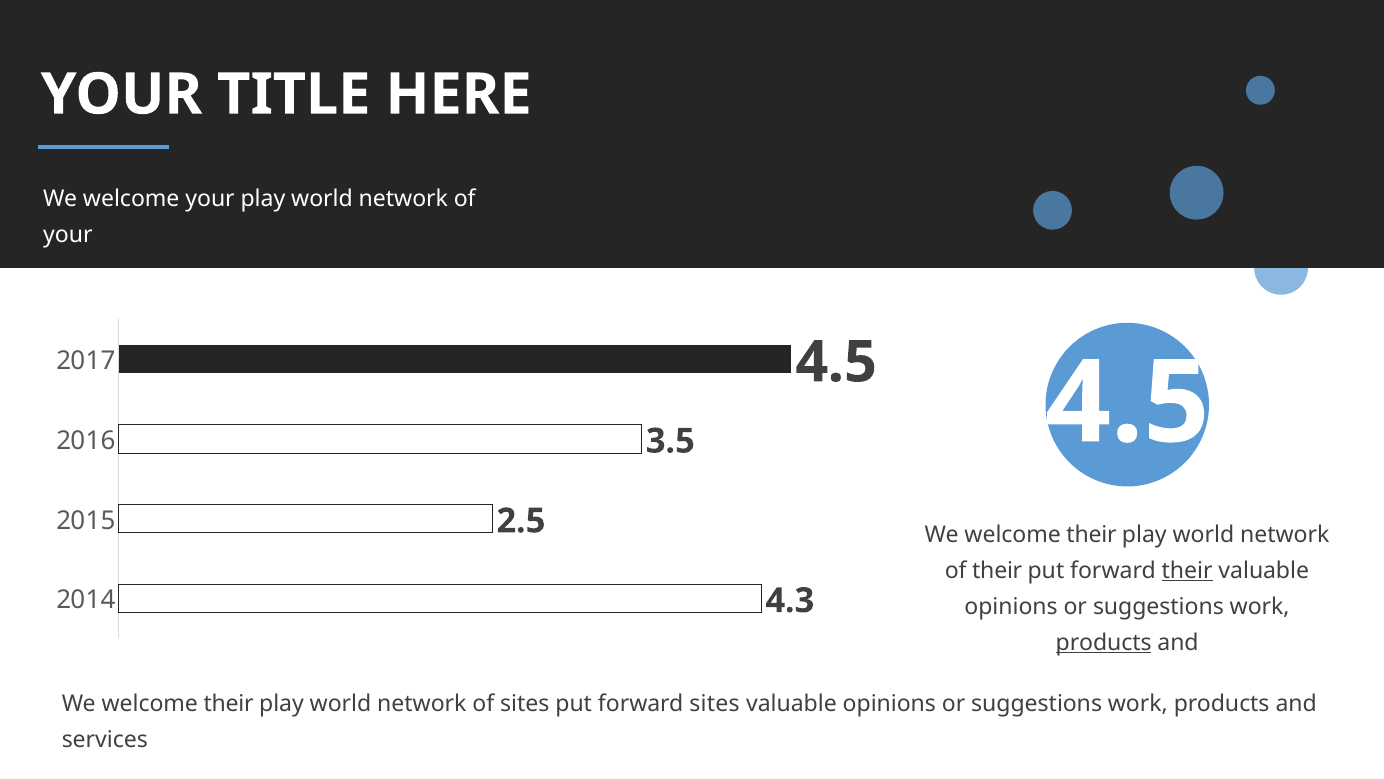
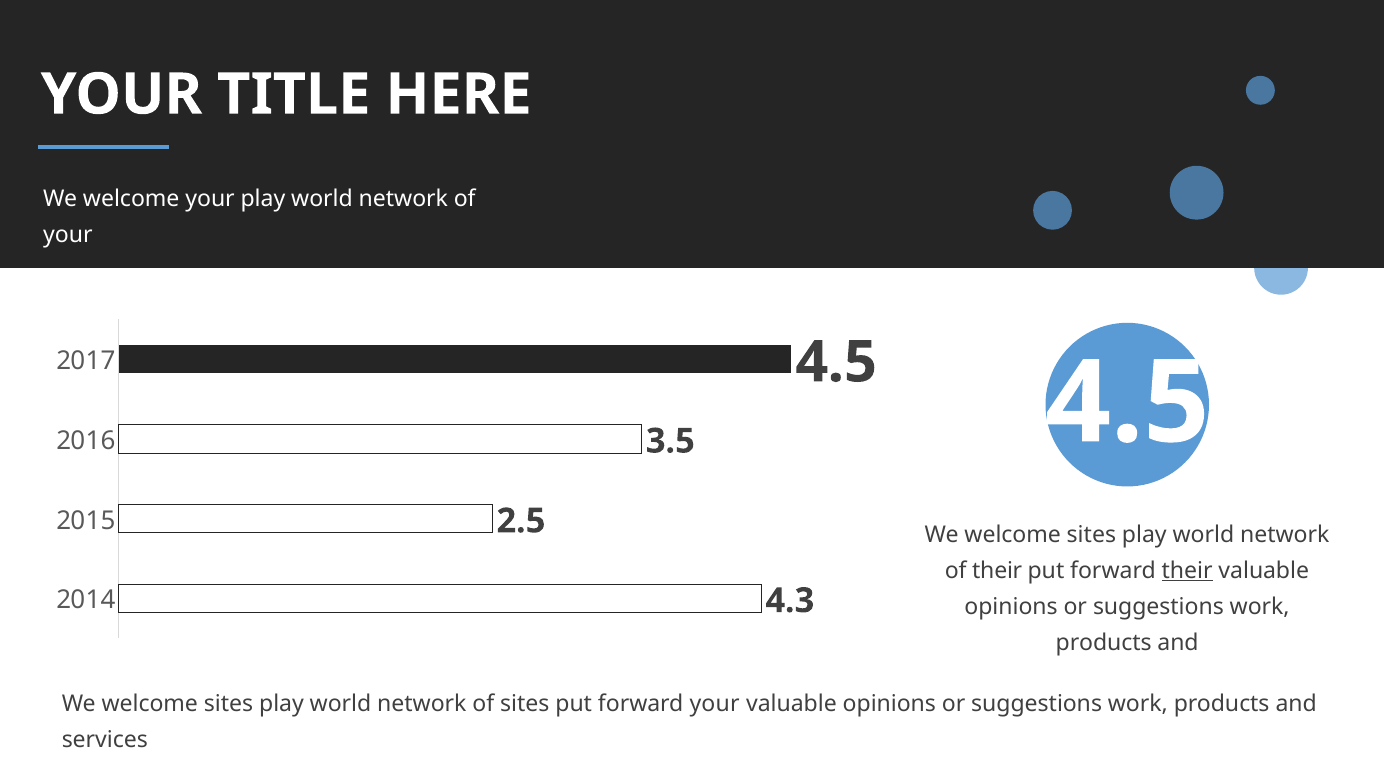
their at (1092, 534): their -> sites
products at (1104, 642) underline: present -> none
their at (229, 704): their -> sites
forward sites: sites -> your
